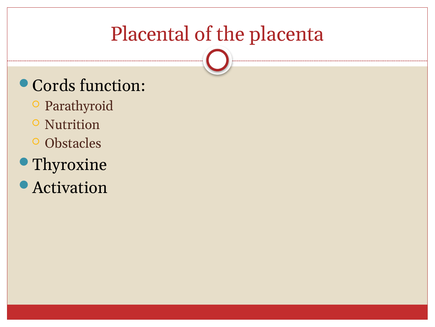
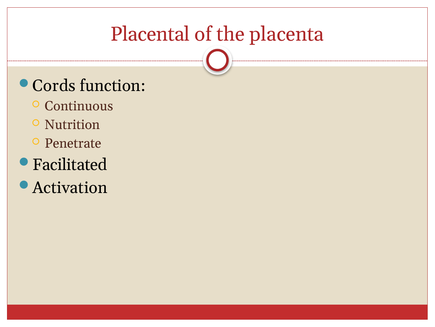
Parathyroid: Parathyroid -> Continuous
Obstacles: Obstacles -> Penetrate
Thyroxine: Thyroxine -> Facilitated
